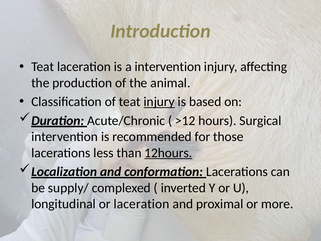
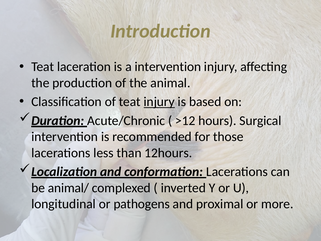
12hours underline: present -> none
supply/: supply/ -> animal/
or laceration: laceration -> pathogens
